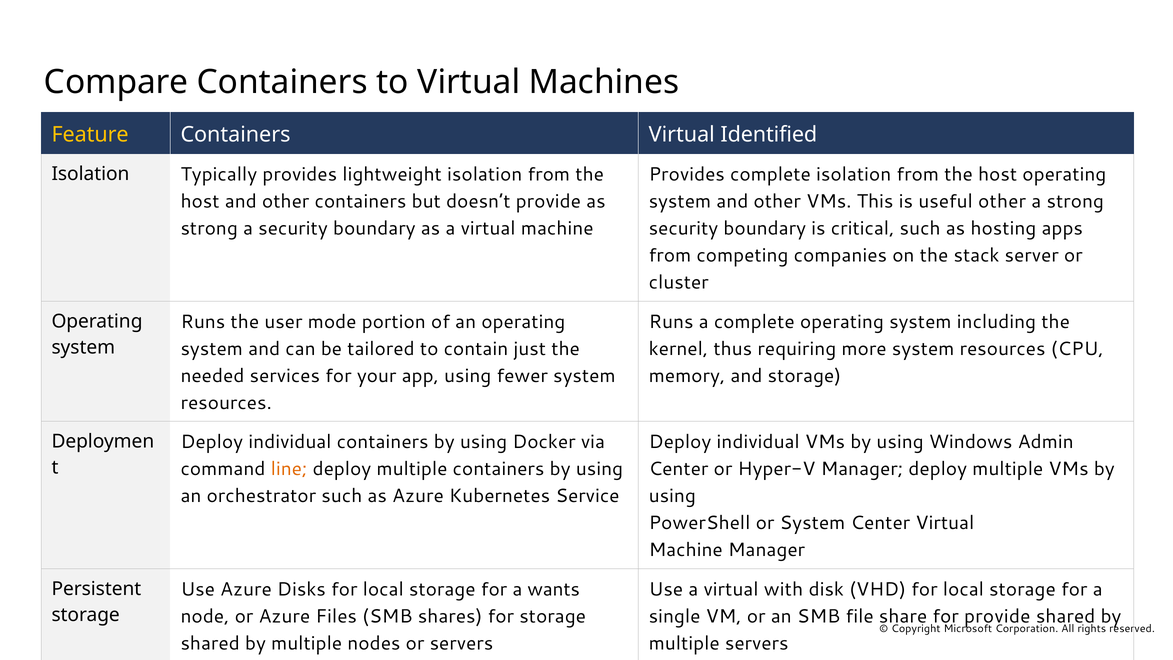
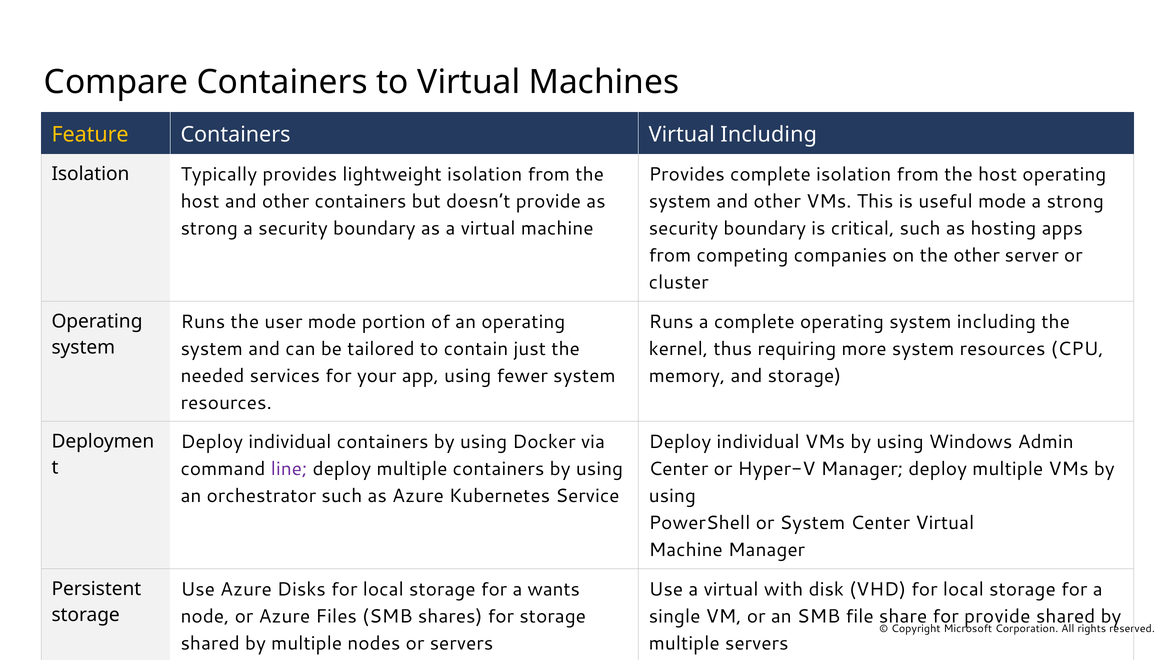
Virtual Identified: Identified -> Including
useful other: other -> mode
the stack: stack -> other
line colour: orange -> purple
